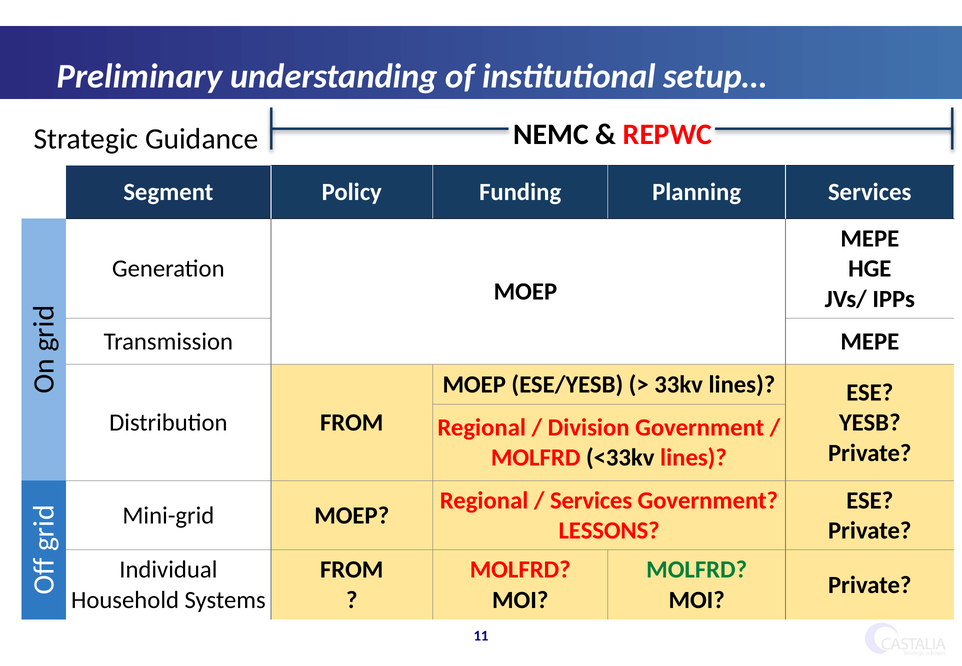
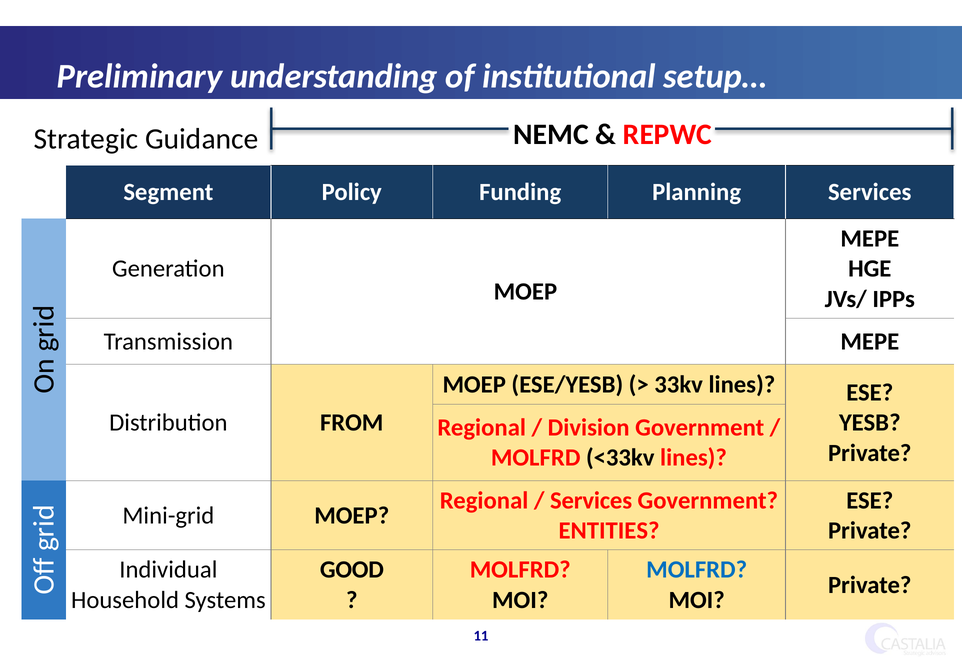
LESSONS: LESSONS -> ENTITIES
FROM at (352, 570): FROM -> GOOD
MOLFRD at (697, 570) colour: green -> blue
